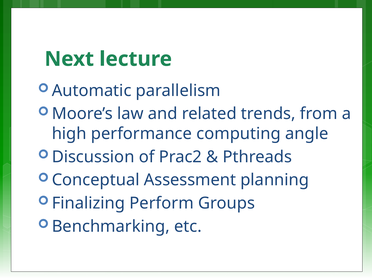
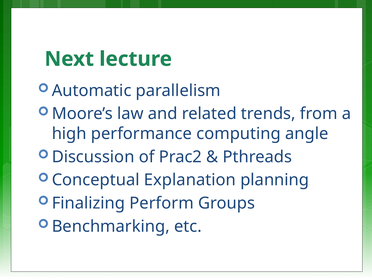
Assessment: Assessment -> Explanation
